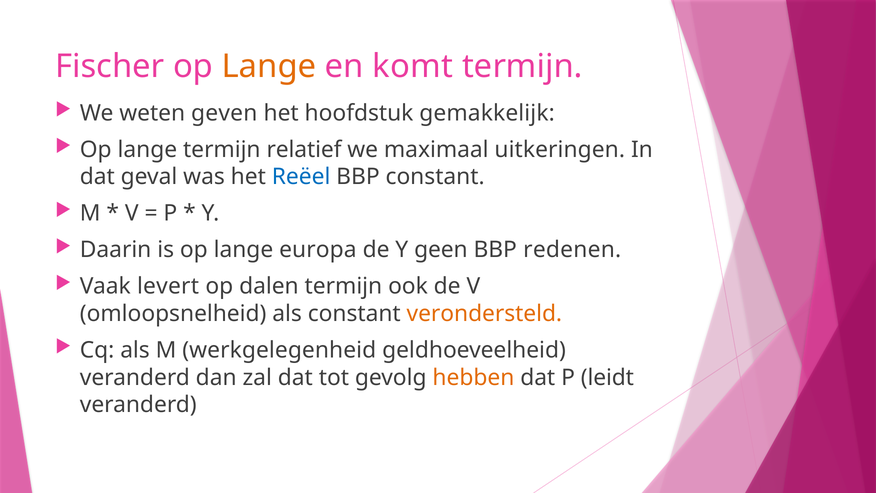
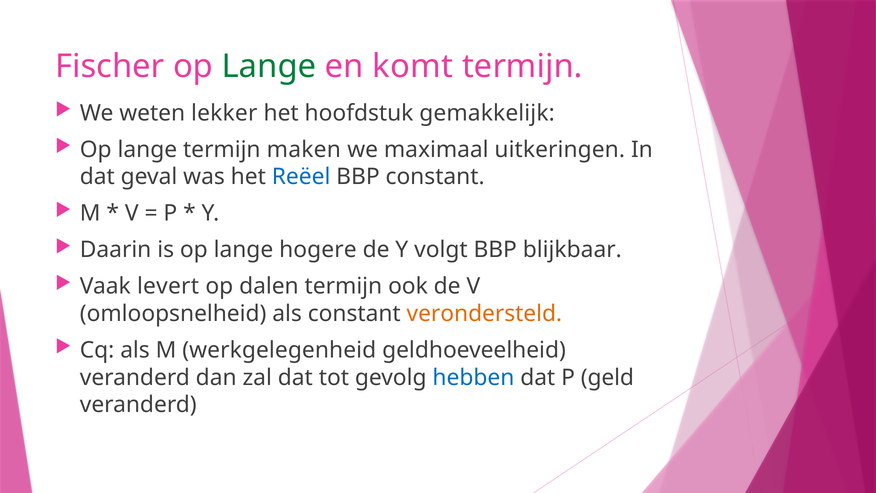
Lange at (269, 66) colour: orange -> green
geven: geven -> lekker
relatief: relatief -> maken
europa: europa -> hogere
geen: geen -> volgt
redenen: redenen -> blijkbaar
hebben colour: orange -> blue
leidt: leidt -> geld
